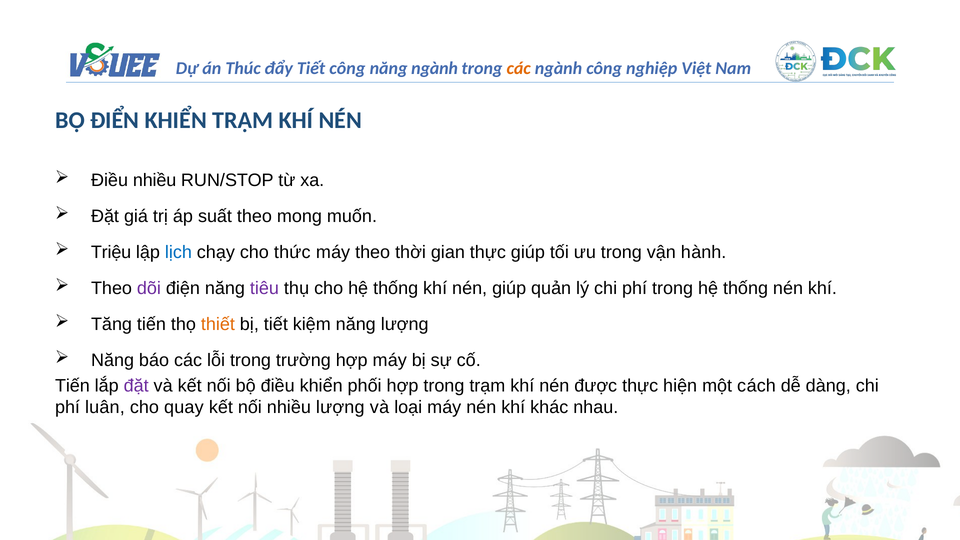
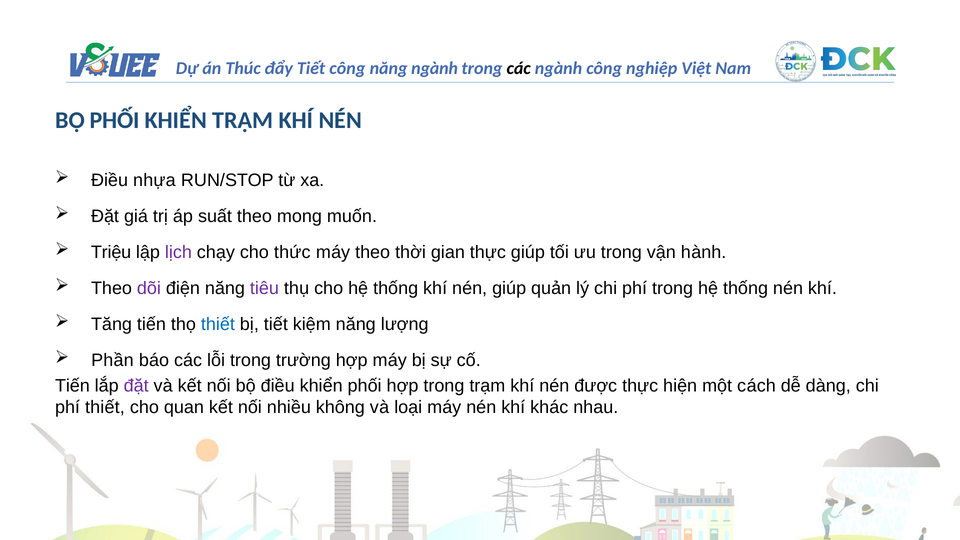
các colour: orange -> black
BỘ ĐIỂN: ĐIỂN -> PHỐI
Điều nhiều: nhiều -> nhựa
lịch colour: blue -> purple
thiết at (218, 324) colour: orange -> blue
Năng at (113, 360): Năng -> Phần
phí luân: luân -> thiết
quay: quay -> quan
nhiều lượng: lượng -> không
